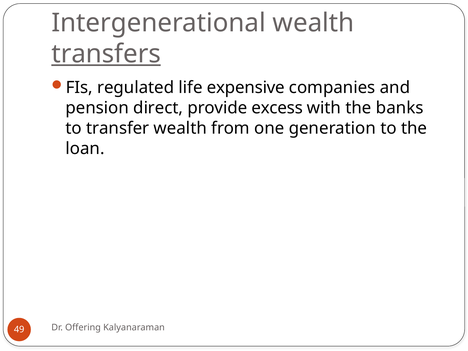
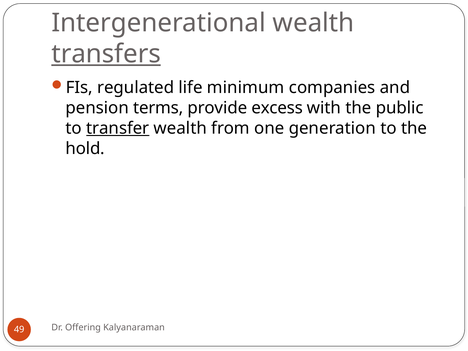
expensive: expensive -> minimum
direct: direct -> terms
banks: banks -> public
transfer underline: none -> present
loan: loan -> hold
